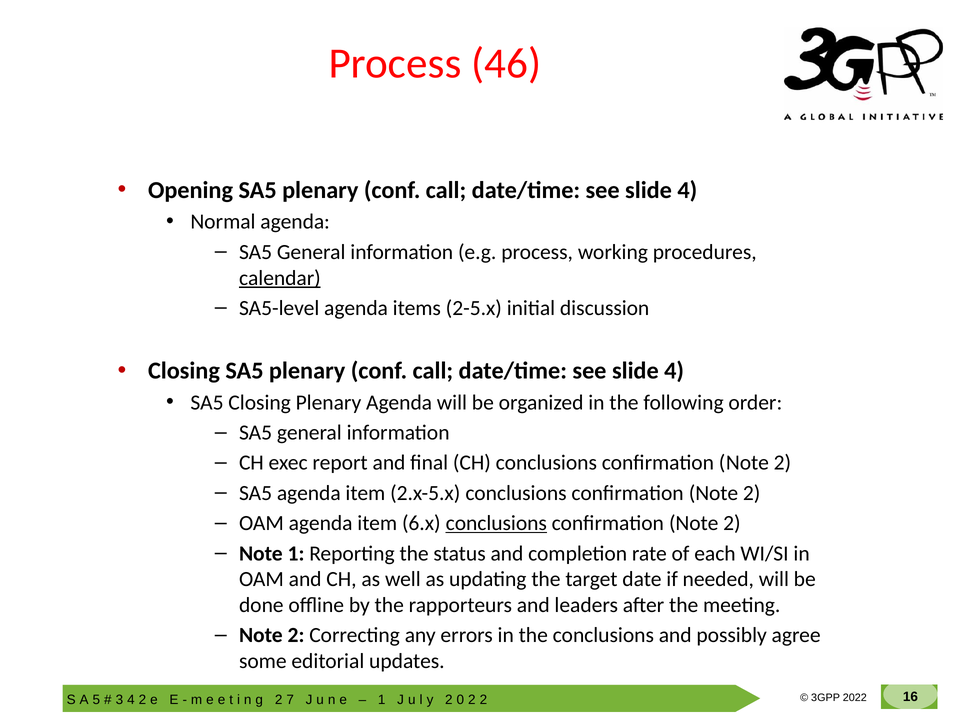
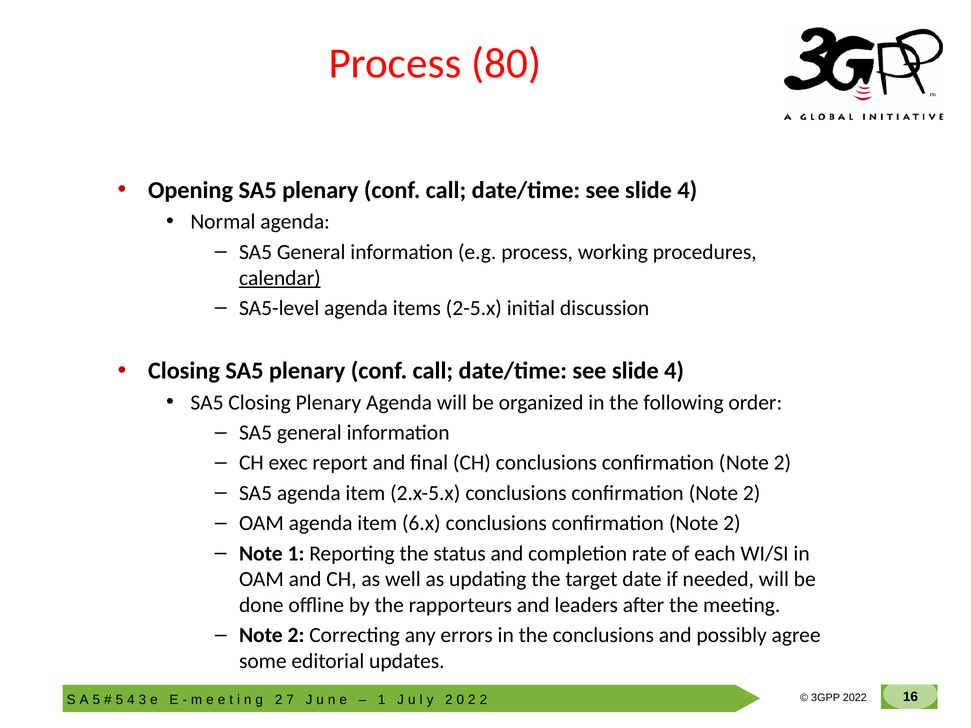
46: 46 -> 80
conclusions at (496, 523) underline: present -> none
3 at (119, 700): 3 -> 5
4 2: 2 -> 3
